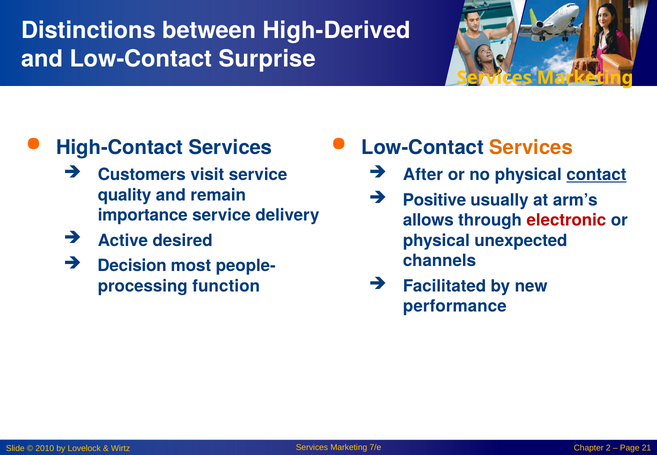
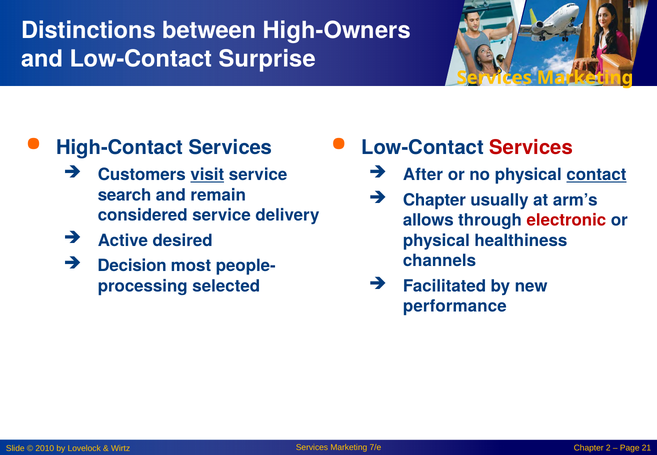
High-Derived: High-Derived -> High-Owners
Services at (531, 148) colour: orange -> red
visit underline: none -> present
quality: quality -> search
Positive at (434, 200): Positive -> Chapter
importance: importance -> considered
unexpected: unexpected -> healthiness
function: function -> selected
